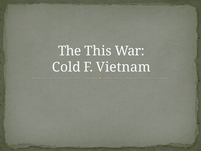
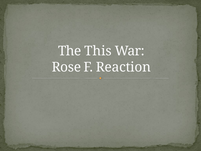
Cold: Cold -> Rose
Vietnam: Vietnam -> Reaction
